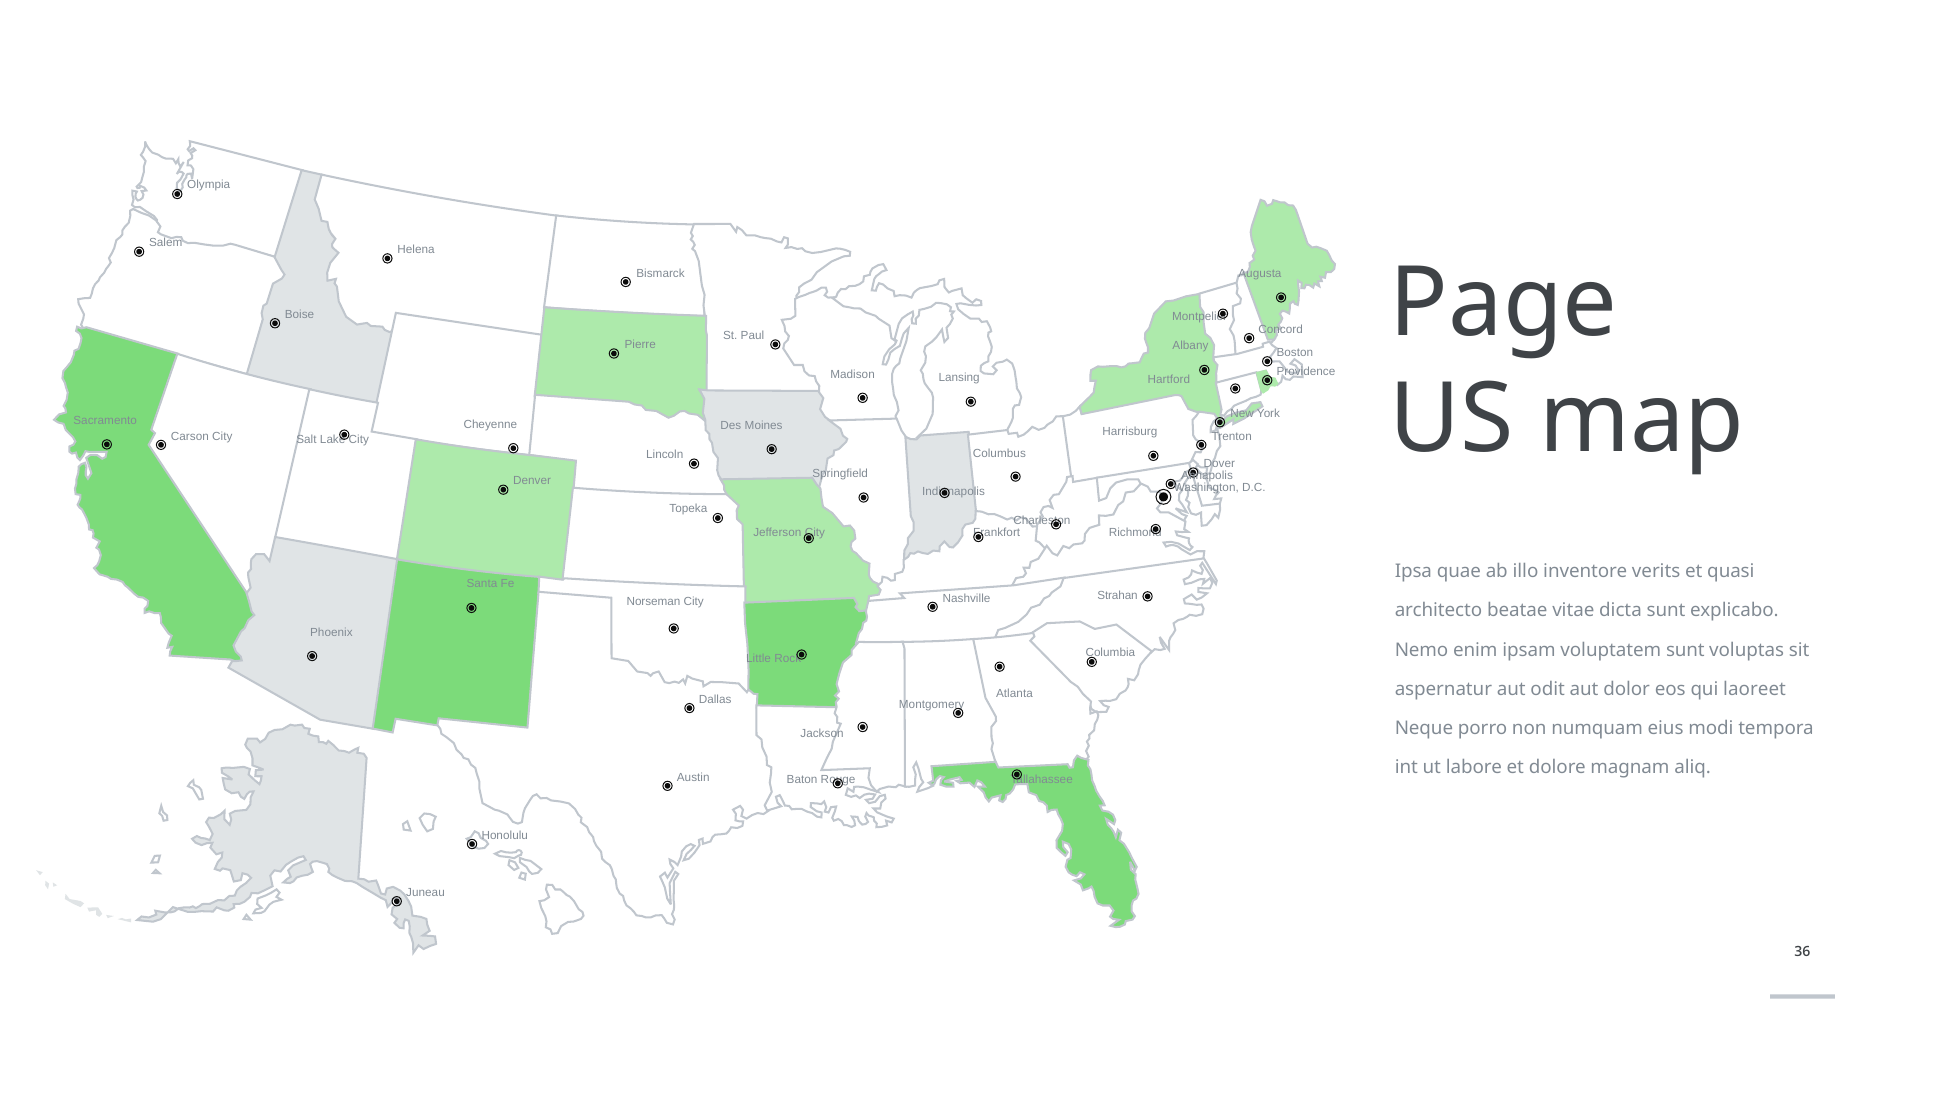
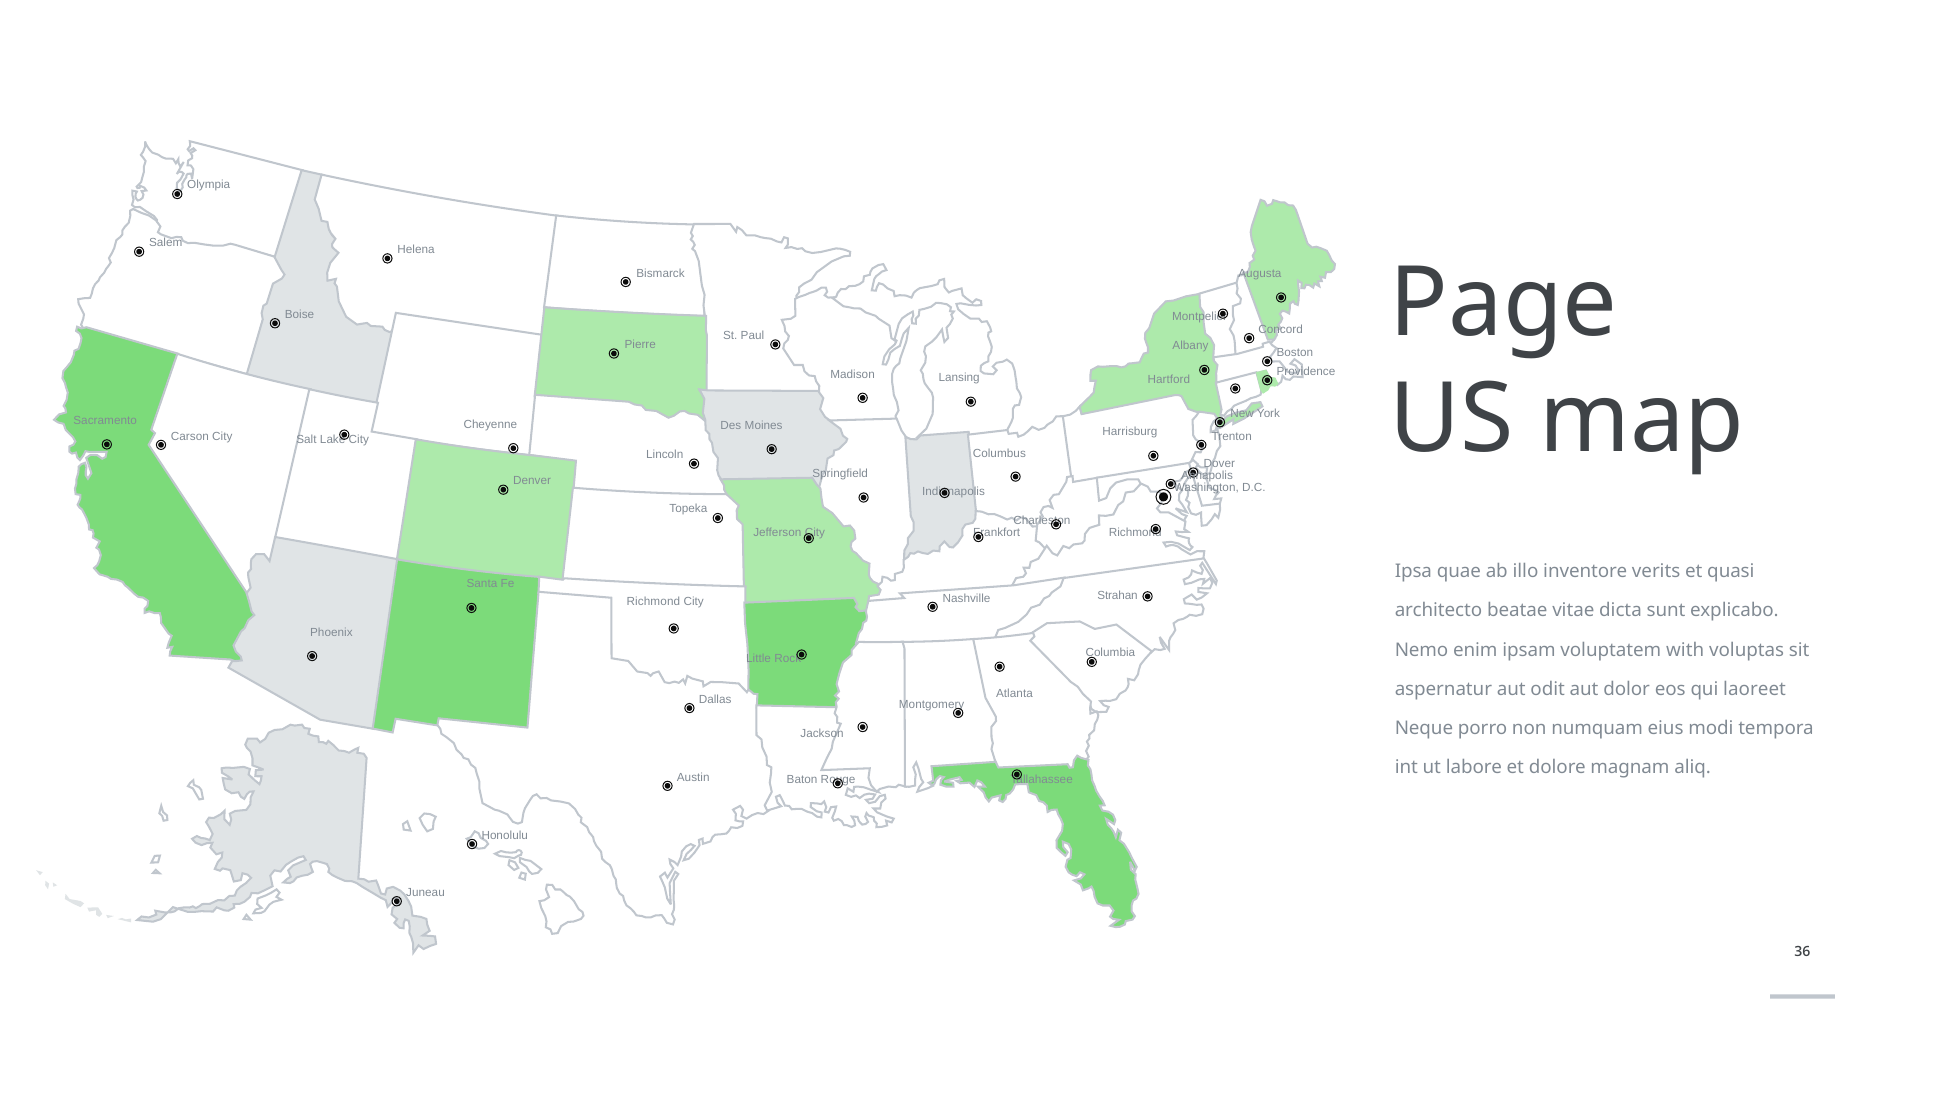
Norseman at (653, 602): Norseman -> Richmond
voluptatem sunt: sunt -> with
